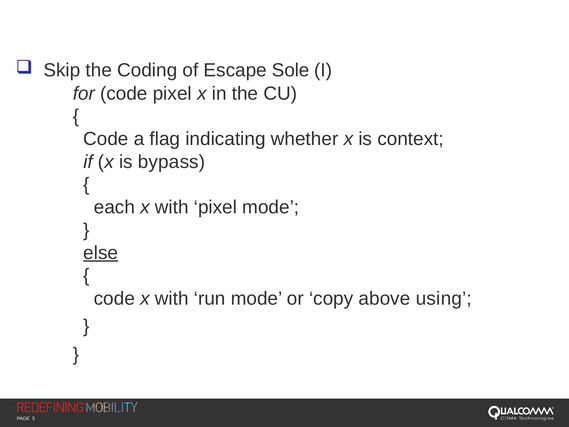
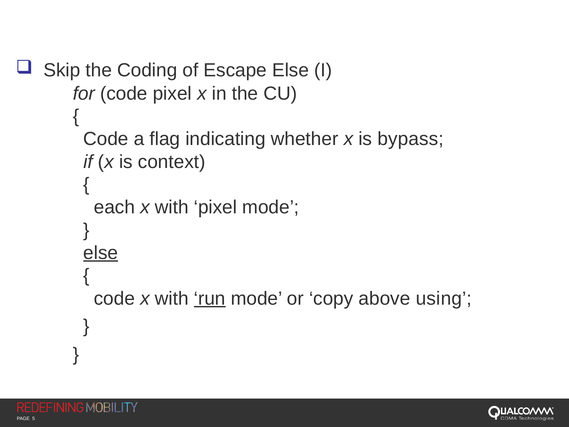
Escape Sole: Sole -> Else
context: context -> bypass
bypass: bypass -> context
run underline: none -> present
